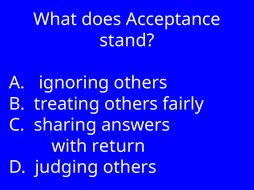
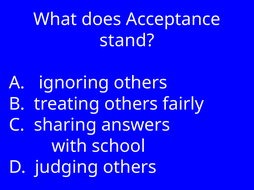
return: return -> school
